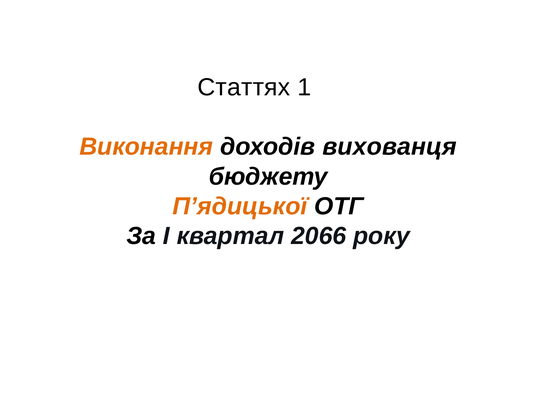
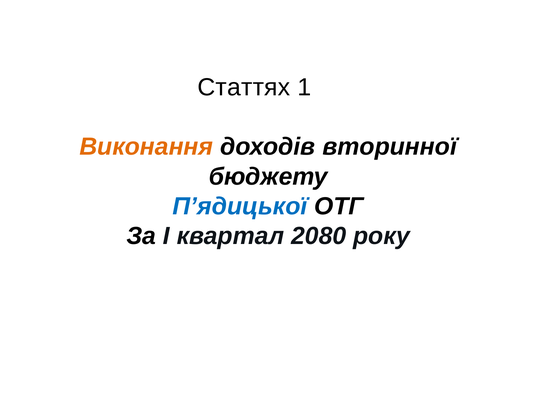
вихованця: вихованця -> вторинної
П’ядицької colour: orange -> blue
2066: 2066 -> 2080
